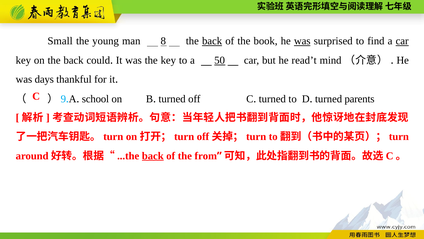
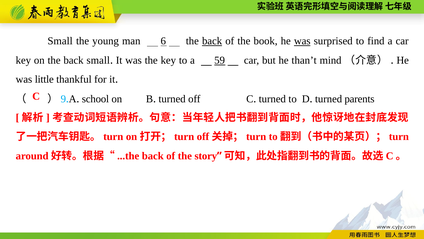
8: 8 -> 6
car at (402, 41) underline: present -> none
back could: could -> small
50: 50 -> 59
read’t: read’t -> than’t
days: days -> little
back at (153, 156) underline: present -> none
from: from -> story
